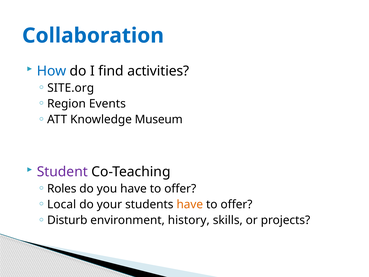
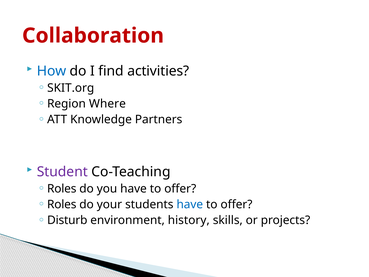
Collaboration colour: blue -> red
SITE.org: SITE.org -> SKIT.org
Events: Events -> Where
Museum: Museum -> Partners
Local at (62, 204): Local -> Roles
have at (190, 204) colour: orange -> blue
